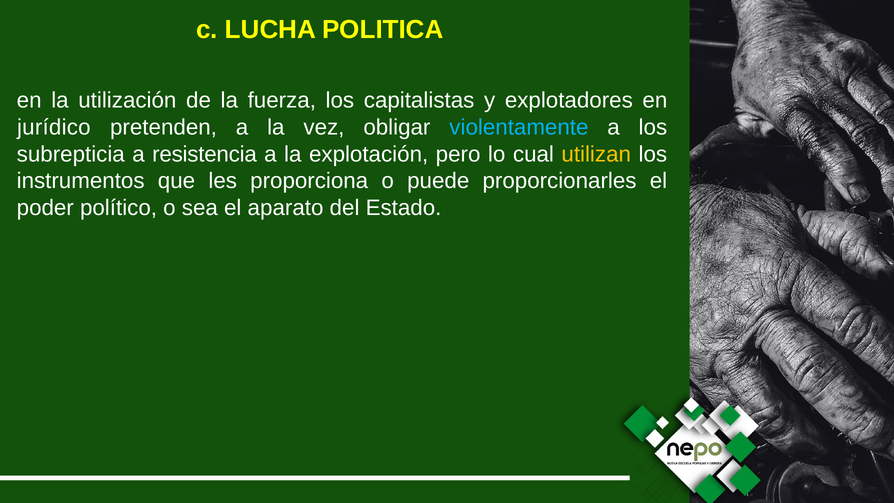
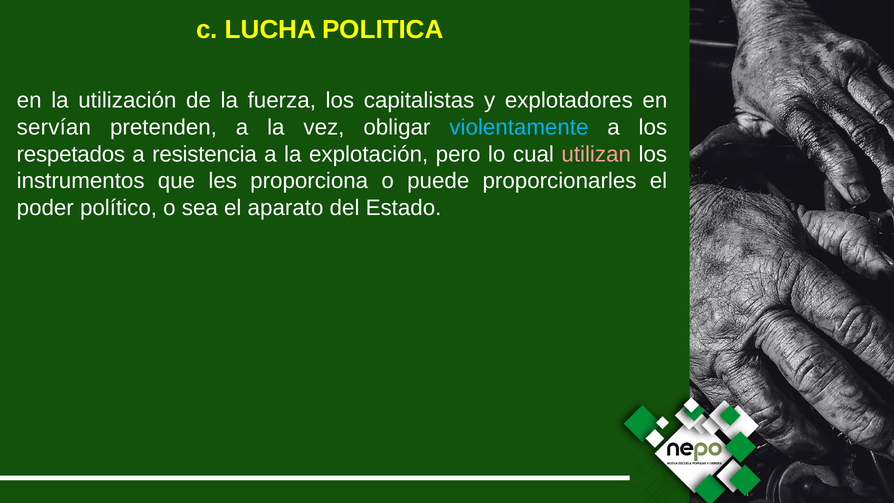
jurídico: jurídico -> servían
subrepticia: subrepticia -> respetados
utilizan colour: yellow -> pink
